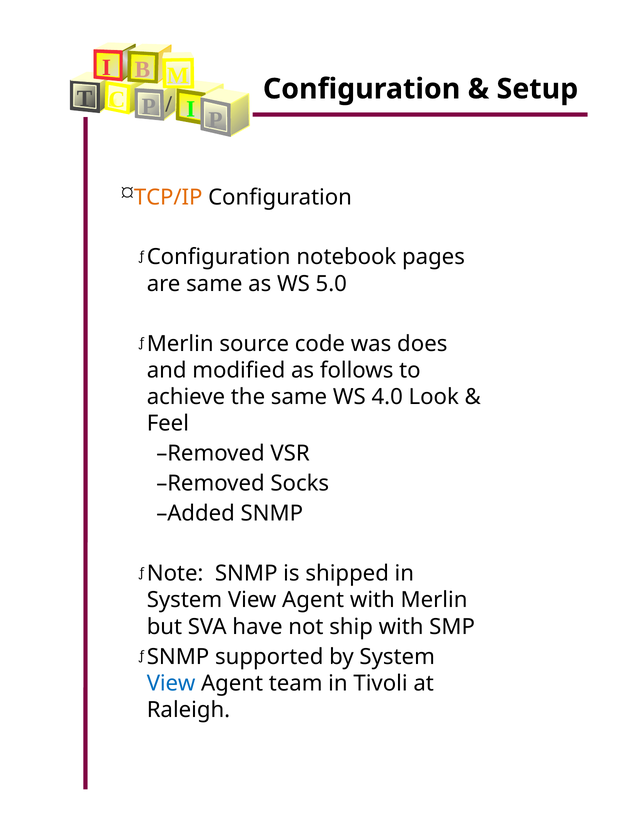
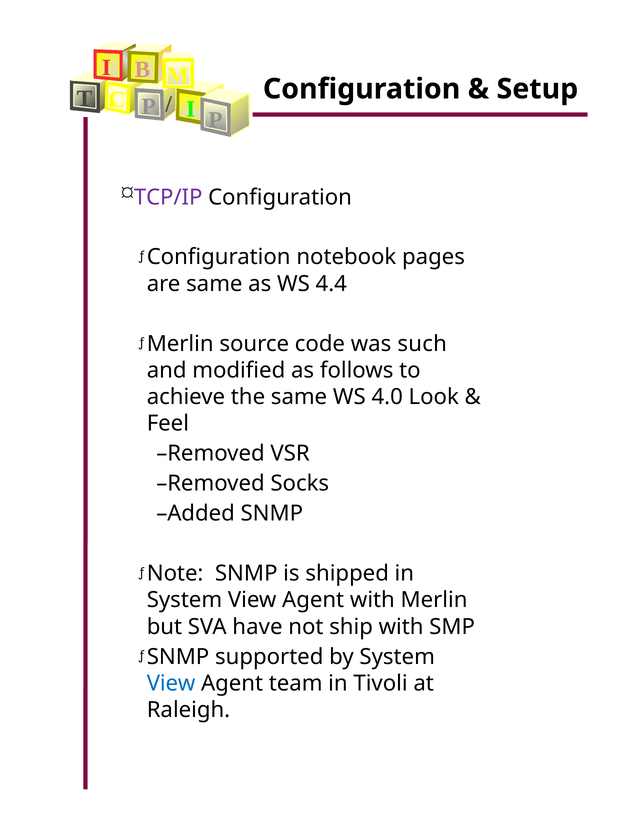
TCP/IP colour: orange -> purple
5.0: 5.0 -> 4.4
does: does -> such
